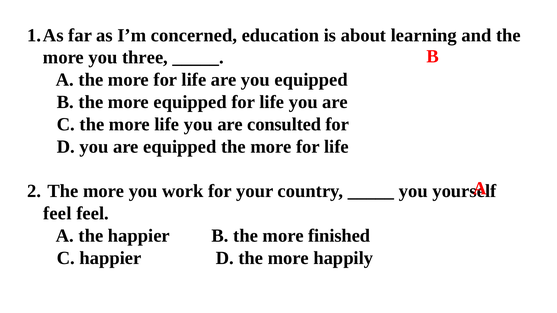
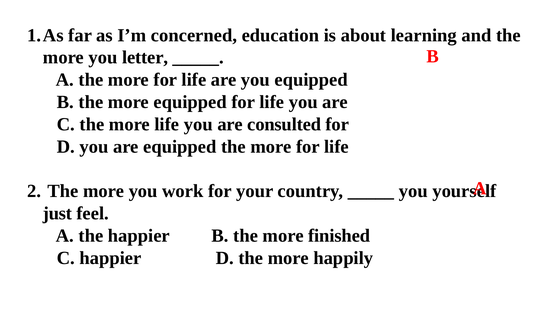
three: three -> letter
feel at (57, 214): feel -> just
